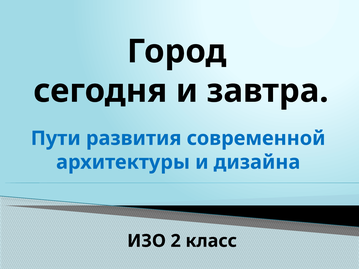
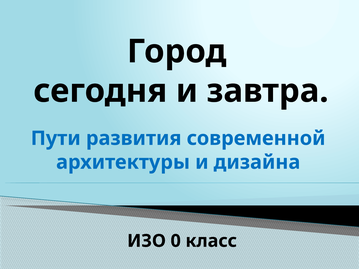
2: 2 -> 0
